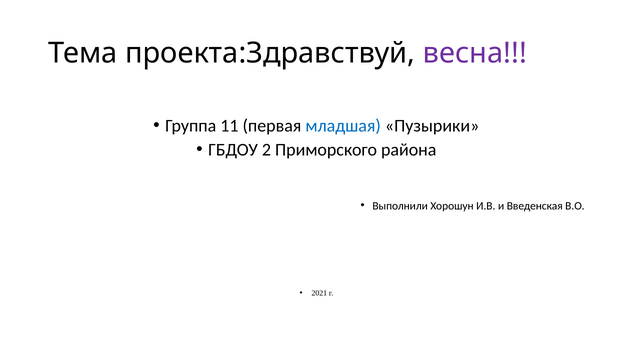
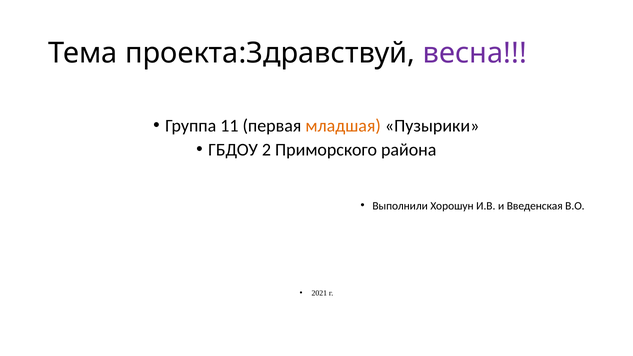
младшая colour: blue -> orange
